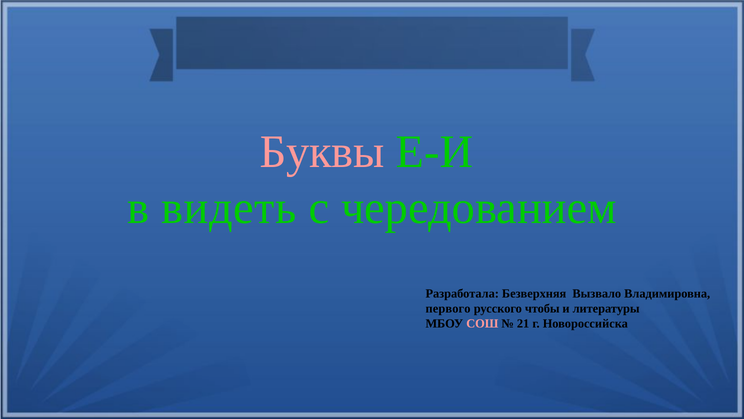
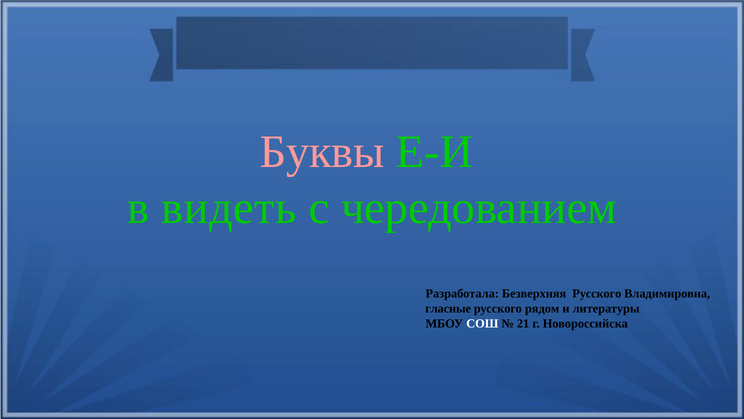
Безверхняя Вызвало: Вызвало -> Русского
первого: первого -> гласные
чтобы: чтобы -> рядом
СОШ colour: pink -> white
